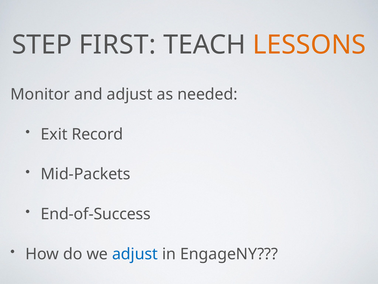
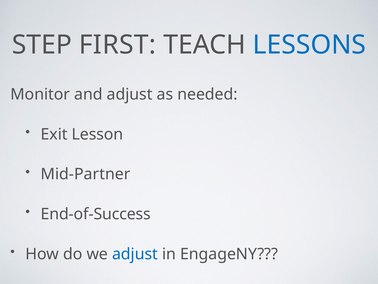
LESSONS colour: orange -> blue
Record: Record -> Lesson
Mid-Packets: Mid-Packets -> Mid-Partner
